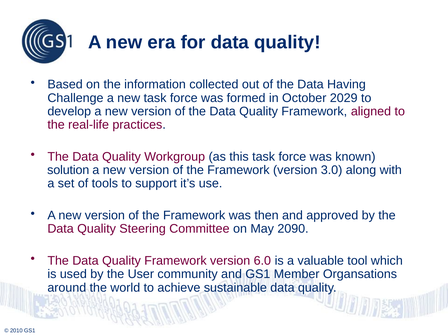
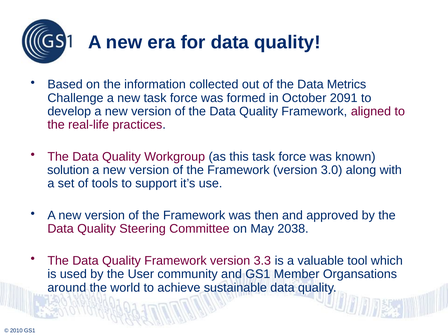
Having: Having -> Metrics
2029: 2029 -> 2091
2090: 2090 -> 2038
6.0: 6.0 -> 3.3
